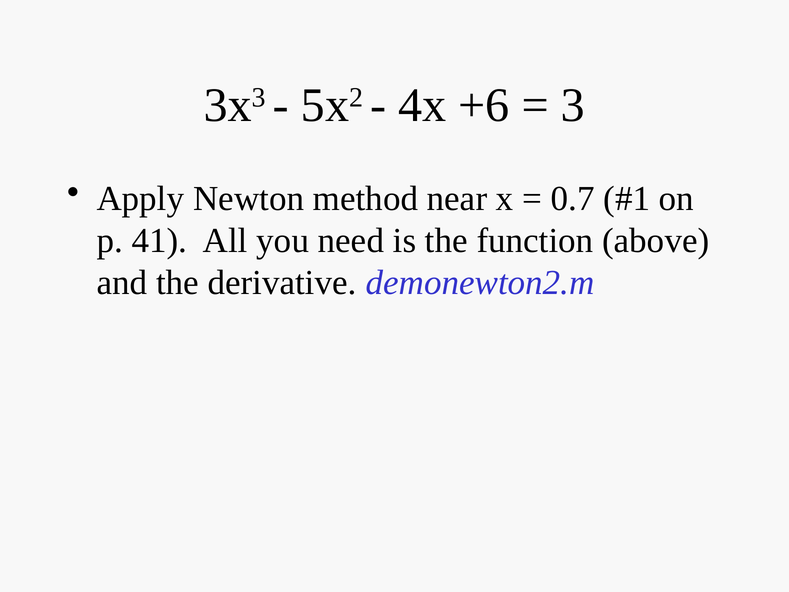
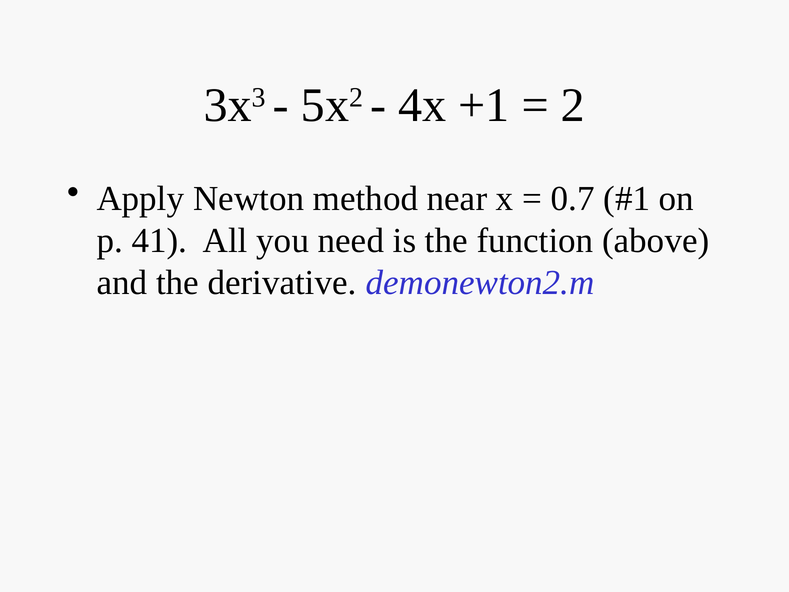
+6: +6 -> +1
3: 3 -> 2
